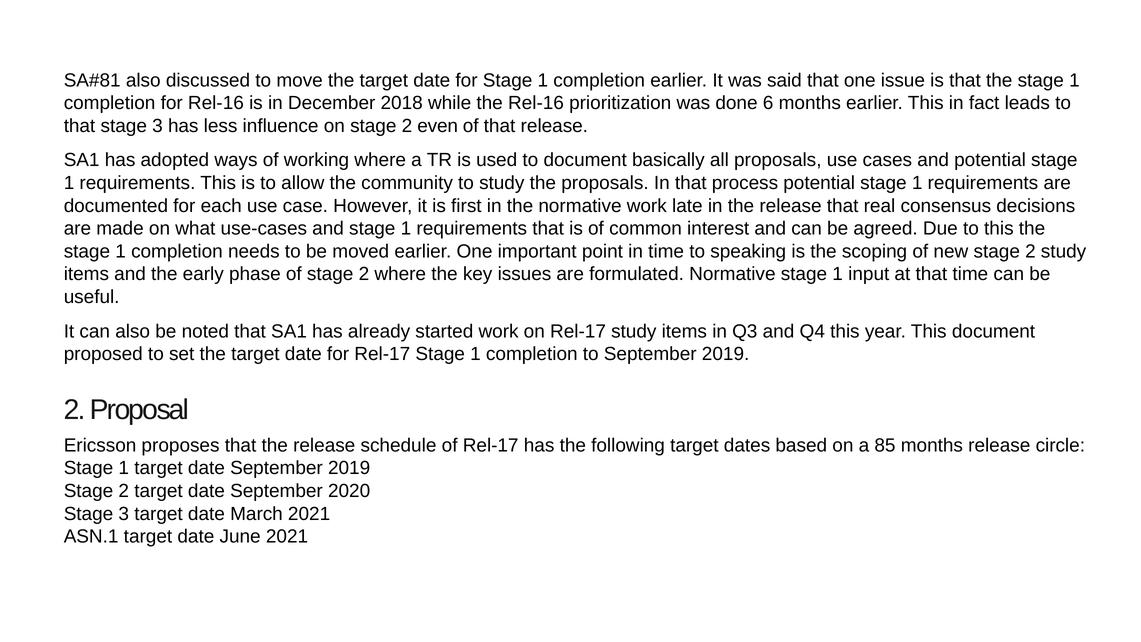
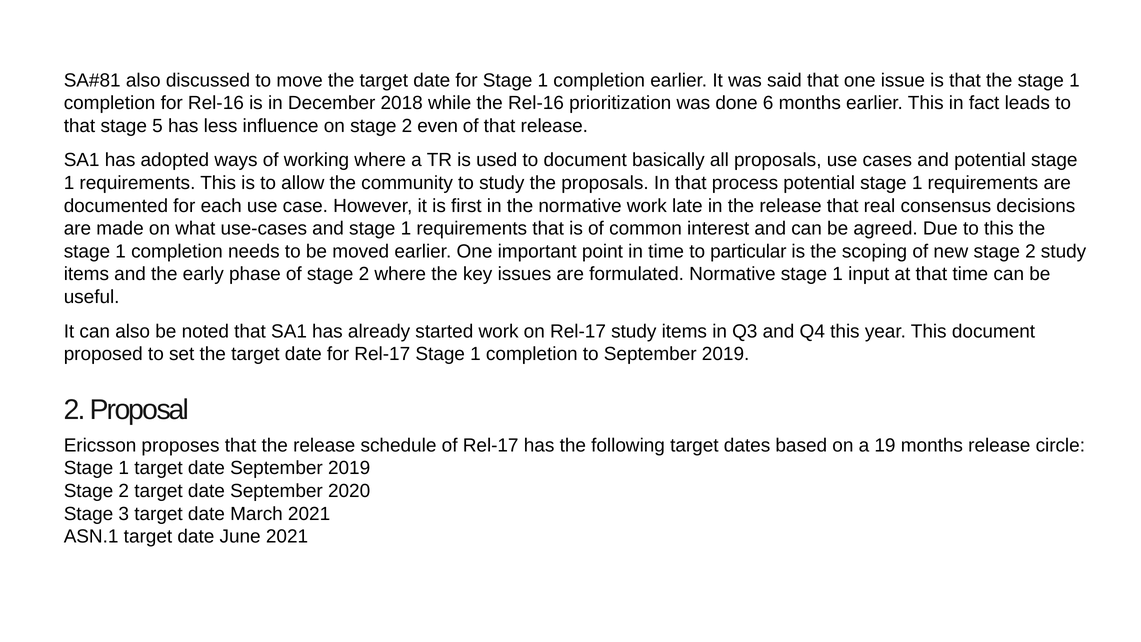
that stage 3: 3 -> 5
speaking: speaking -> particular
85: 85 -> 19
